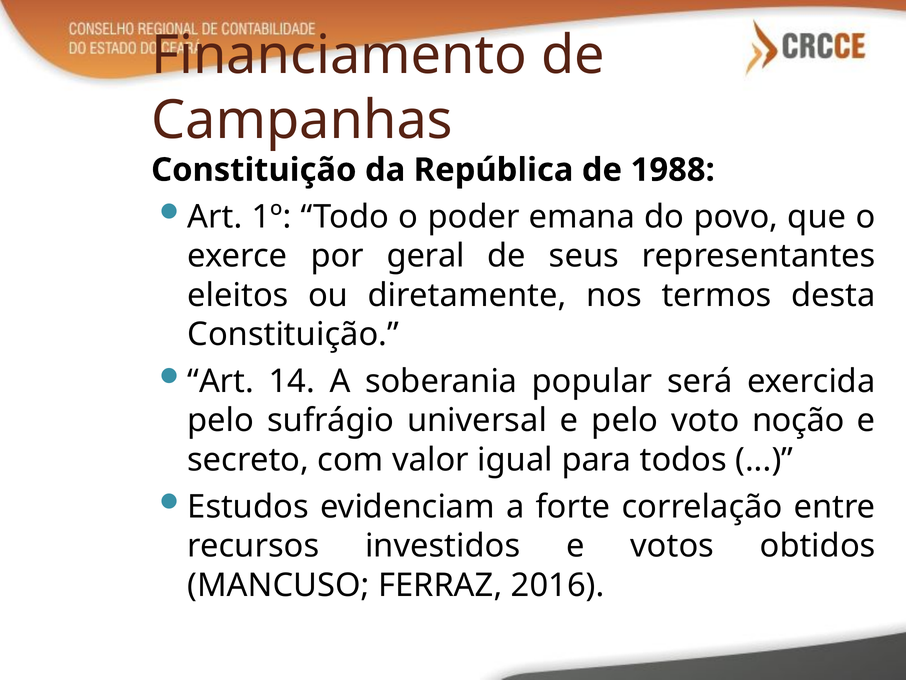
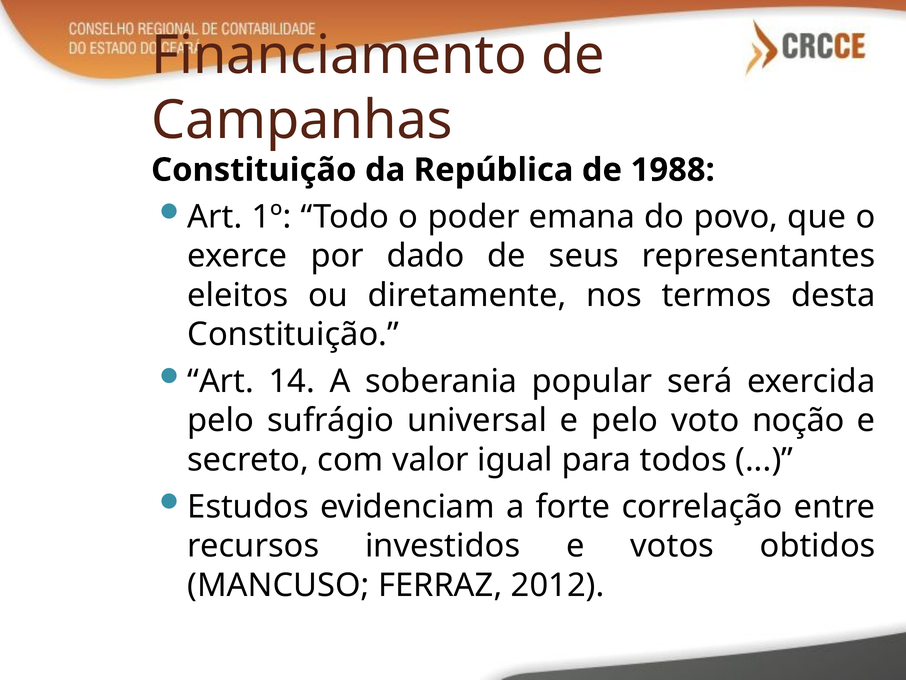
geral: geral -> dado
2016: 2016 -> 2012
